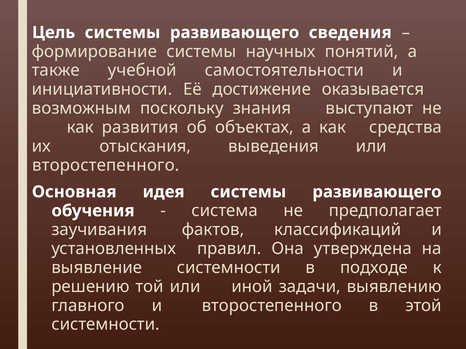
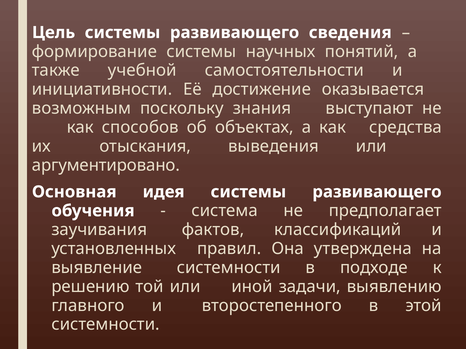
развития: развития -> способов
второстепенного at (106, 165): второстепенного -> аргументировано
